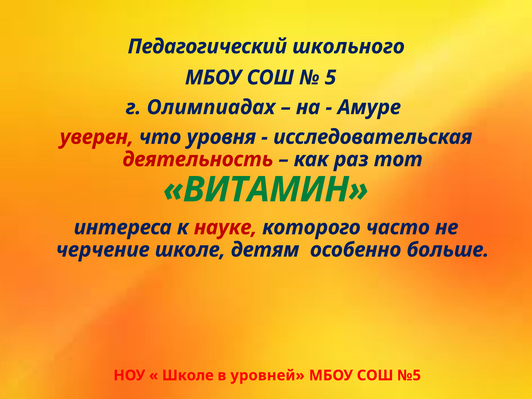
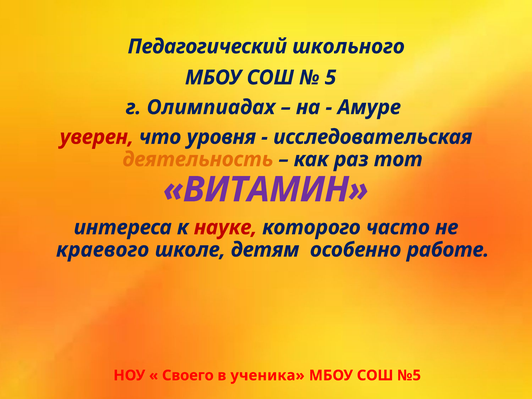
деятельность colour: red -> orange
ВИТАМИН colour: green -> purple
черчение: черчение -> краевого
больше: больше -> работе
Школе at (188, 375): Школе -> Своего
уровней: уровней -> ученика
